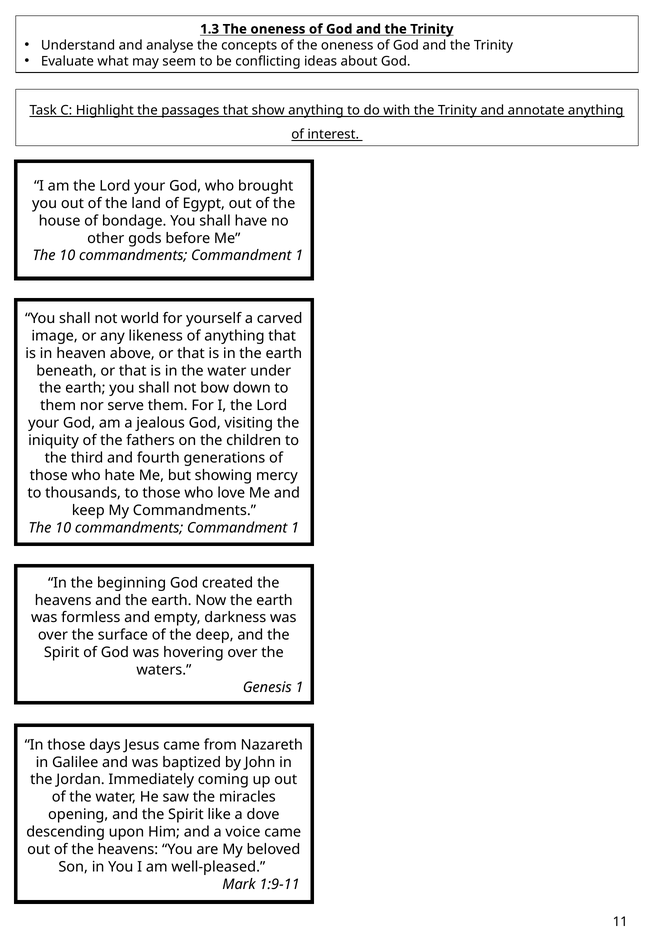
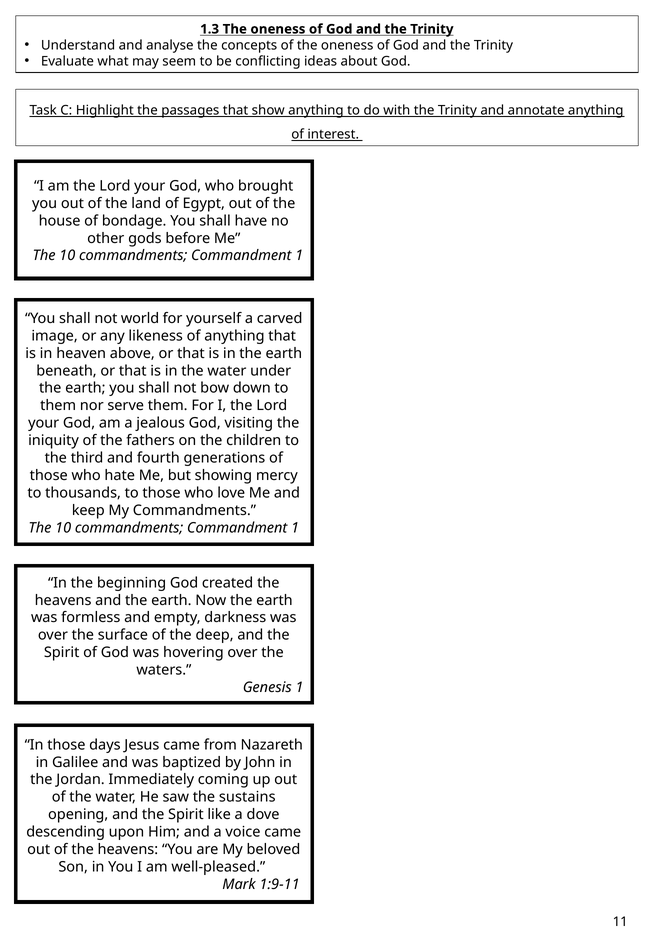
miracles: miracles -> sustains
